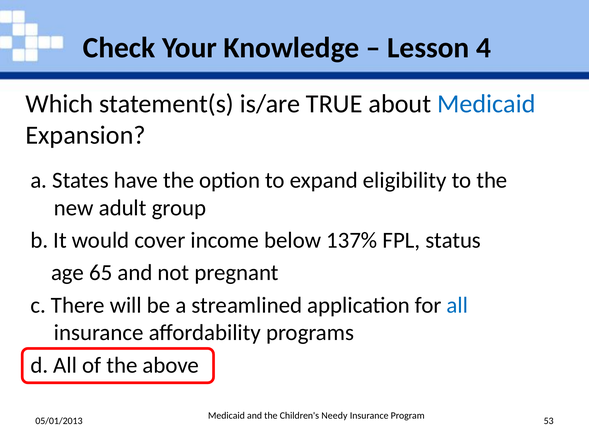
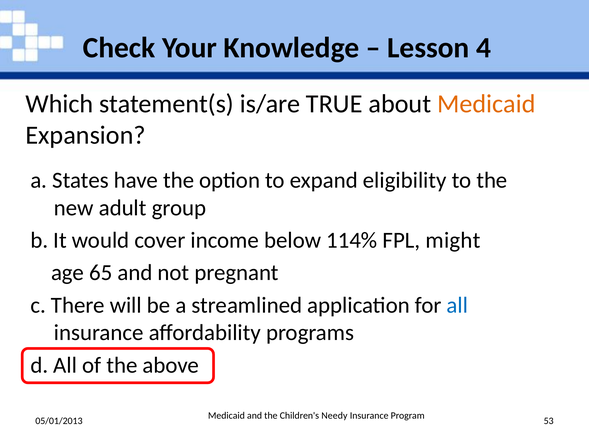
Medicaid at (486, 104) colour: blue -> orange
137%: 137% -> 114%
status: status -> might
